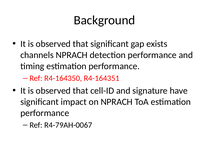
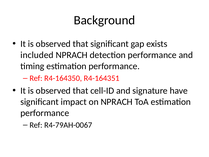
channels: channels -> included
